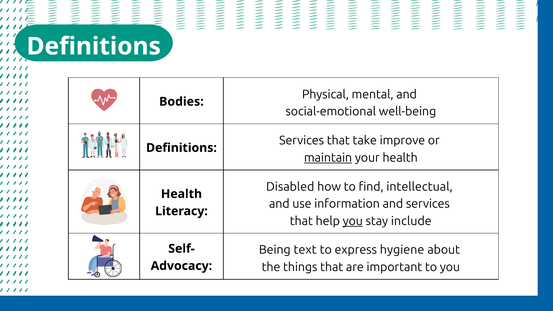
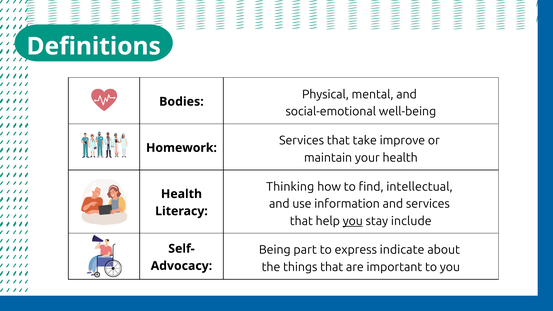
Definitions at (181, 148): Definitions -> Homework
maintain underline: present -> none
Disabled: Disabled -> Thinking
text: text -> part
hygiene: hygiene -> indicate
